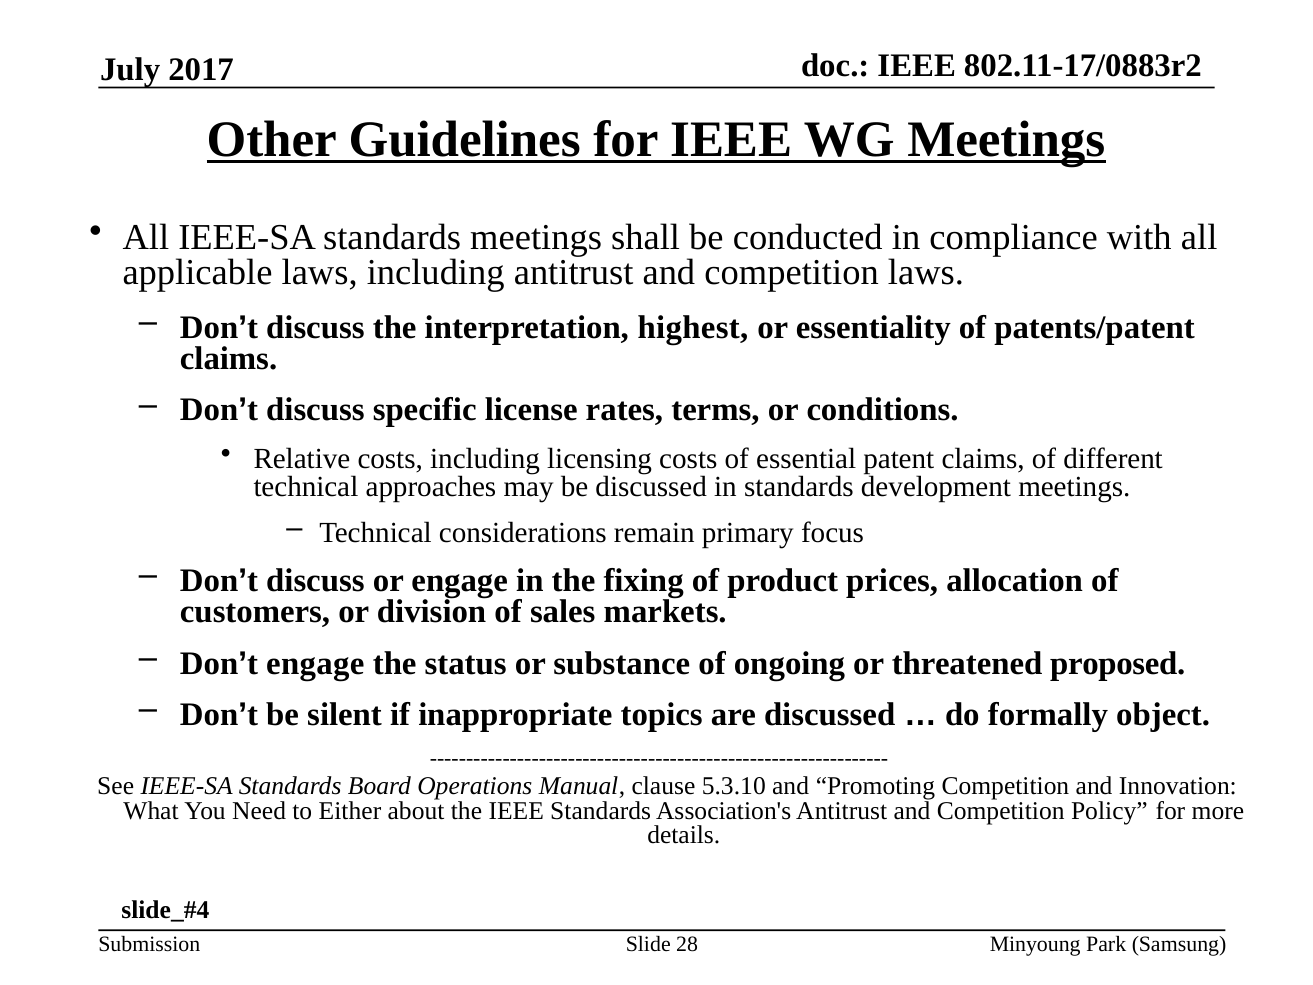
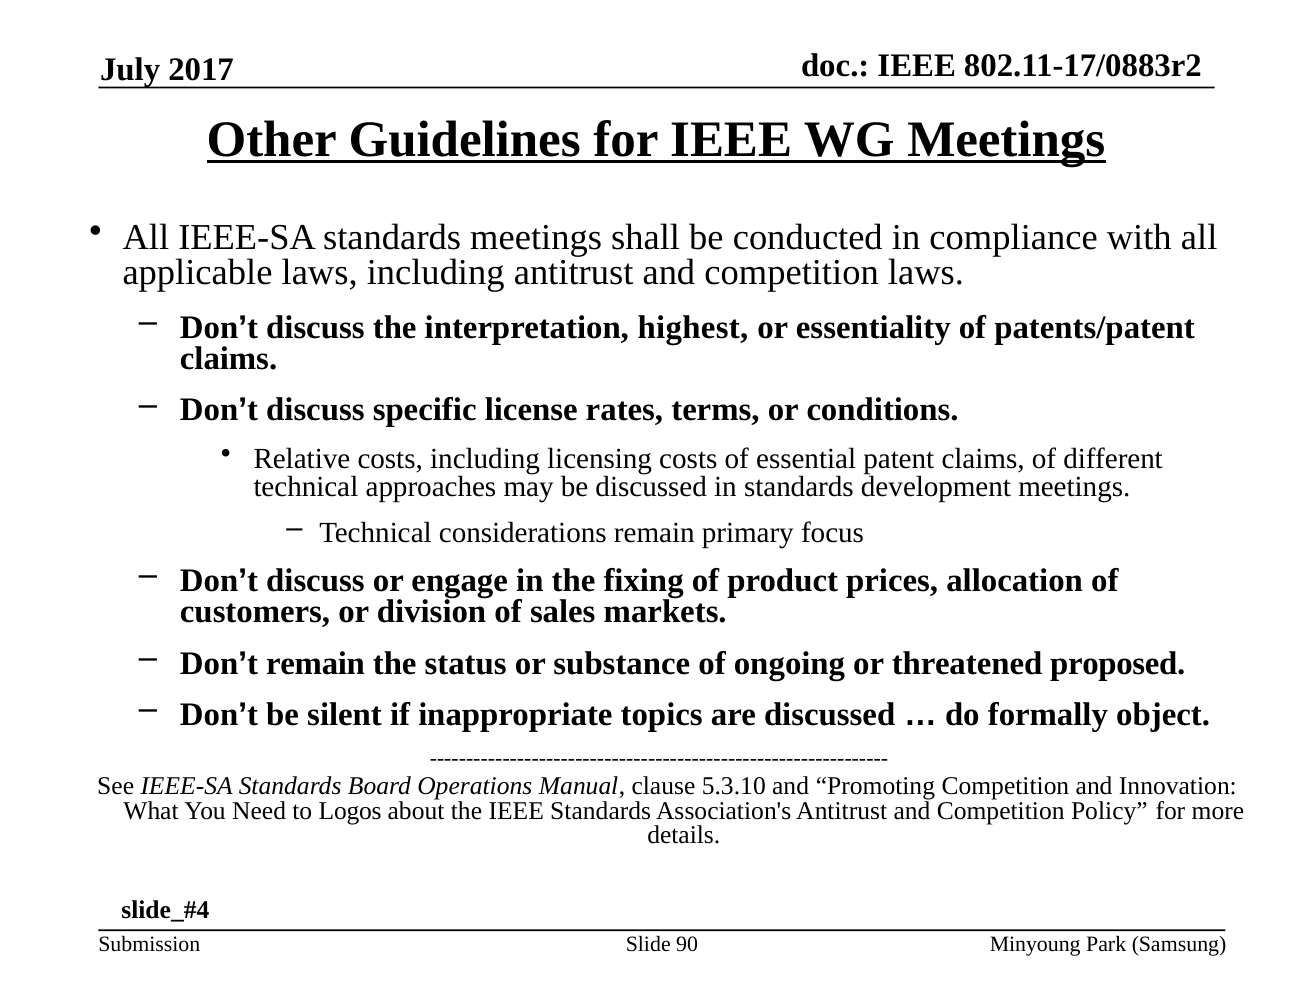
Don’t engage: engage -> remain
Either: Either -> Logos
28: 28 -> 90
